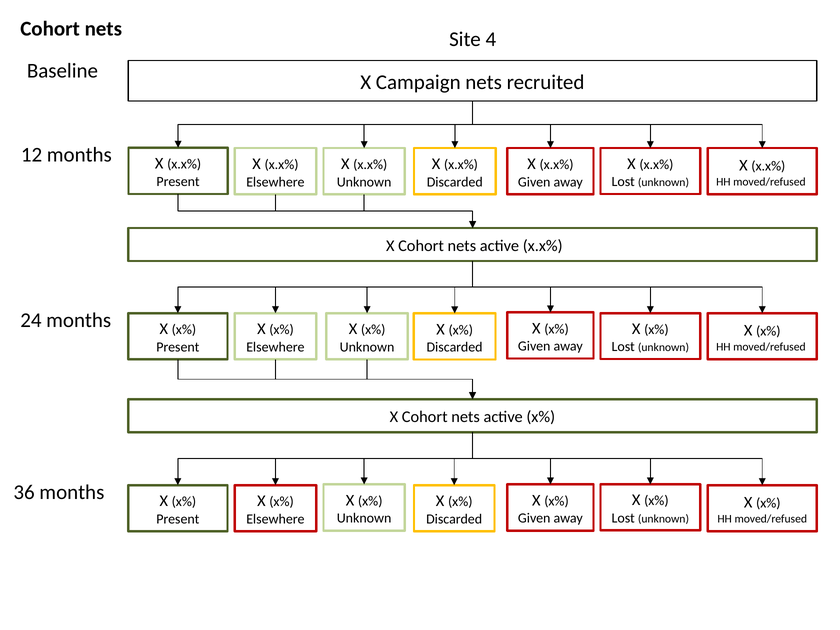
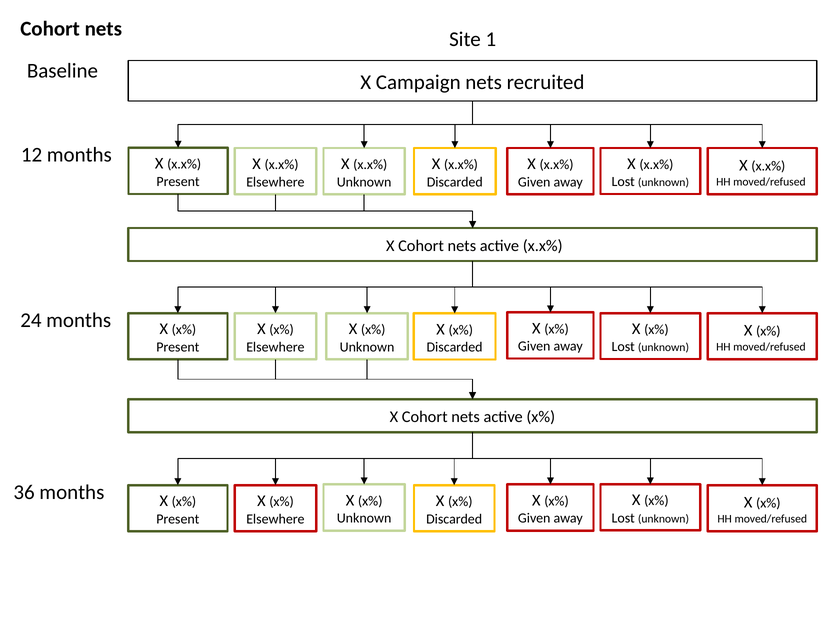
4: 4 -> 1
